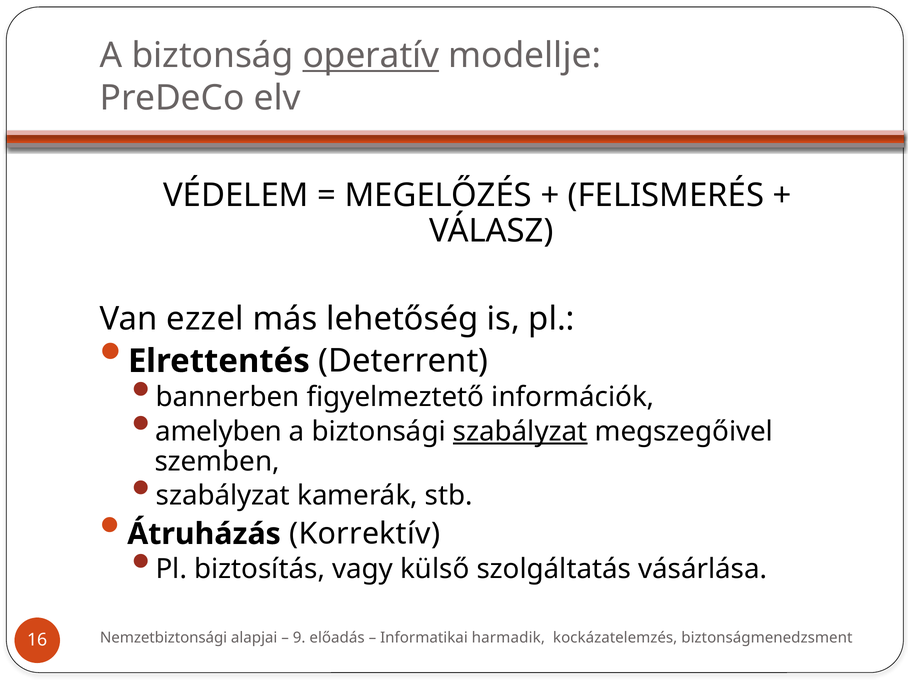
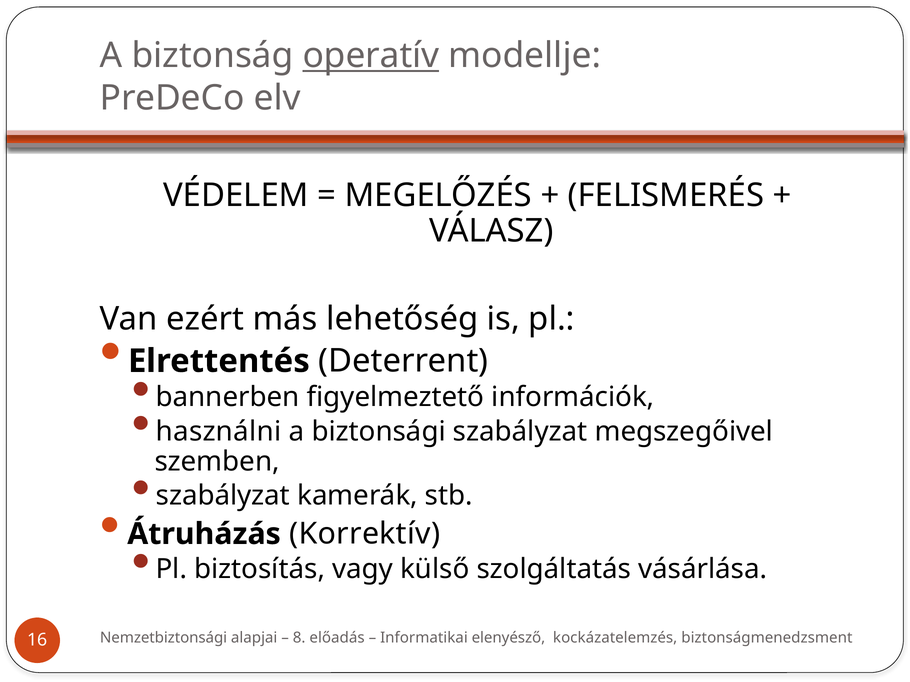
ezzel: ezzel -> ezért
amelyben: amelyben -> használni
szabályzat at (520, 432) underline: present -> none
9: 9 -> 8
harmadik: harmadik -> elenyésző
